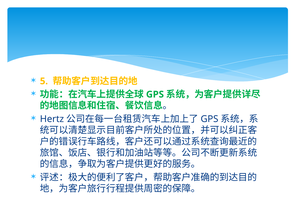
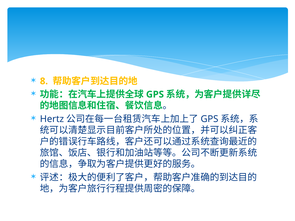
5: 5 -> 8
